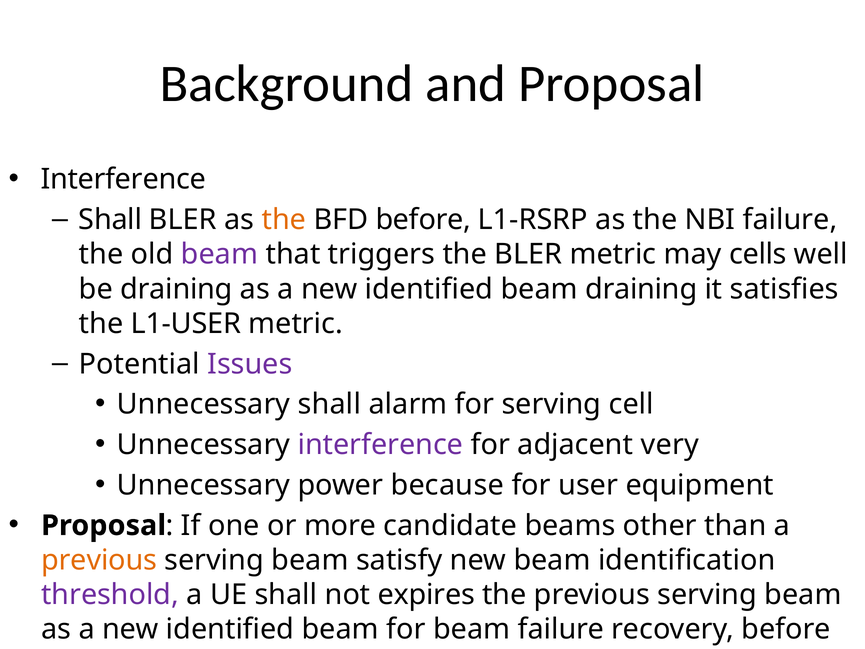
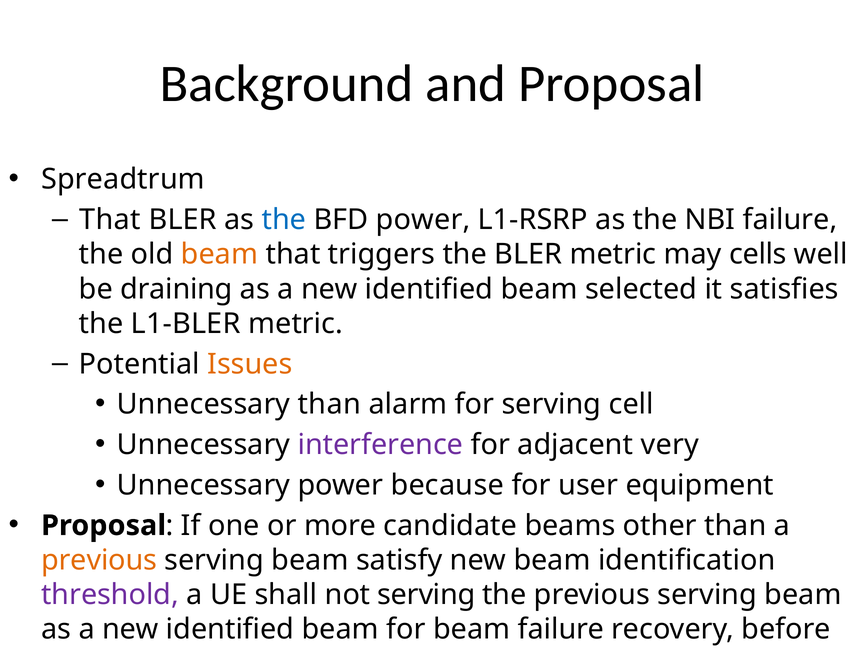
Interference at (123, 179): Interference -> Spreadtrum
Shall at (110, 220): Shall -> That
the at (284, 220) colour: orange -> blue
BFD before: before -> power
beam at (220, 254) colour: purple -> orange
beam draining: draining -> selected
L1-USER: L1-USER -> L1-BLER
Issues colour: purple -> orange
Unnecessary shall: shall -> than
not expires: expires -> serving
